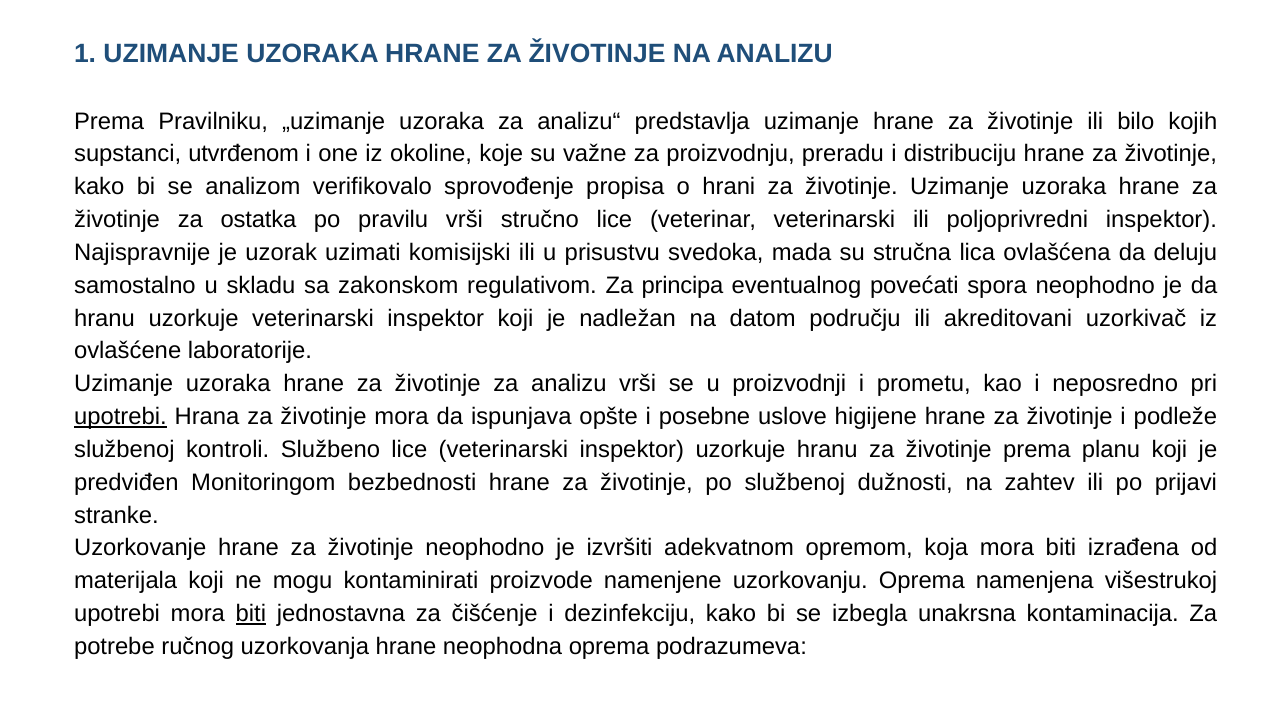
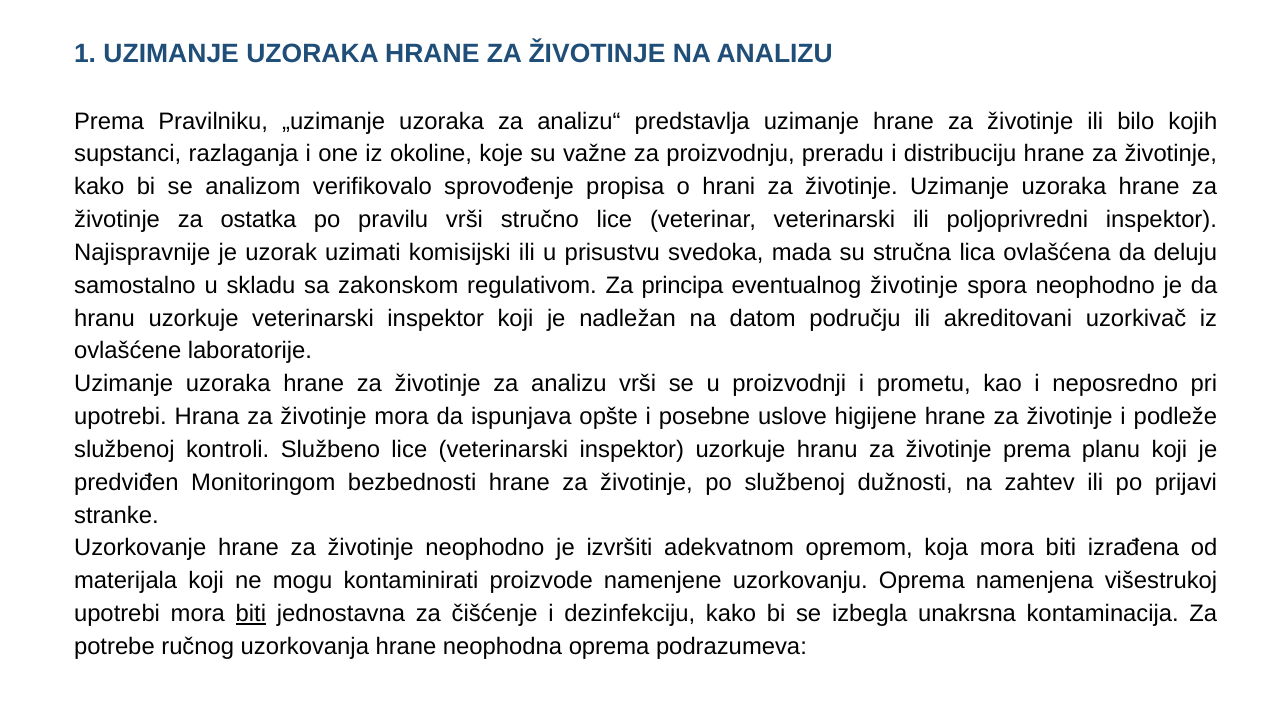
utvrđenom: utvrđenom -> razlaganja
eventualnog povećati: povećati -> životinje
upotrebi at (120, 417) underline: present -> none
